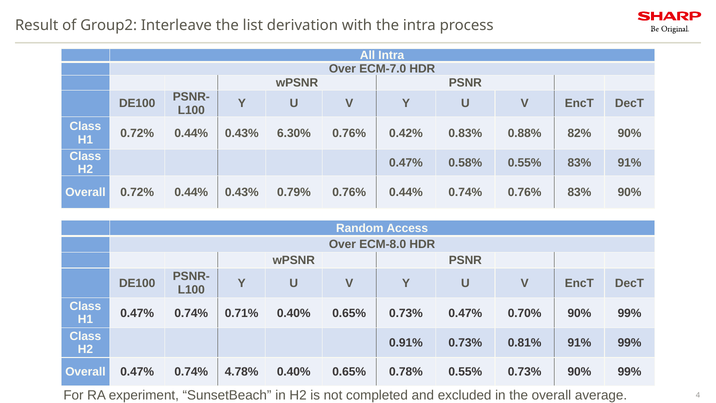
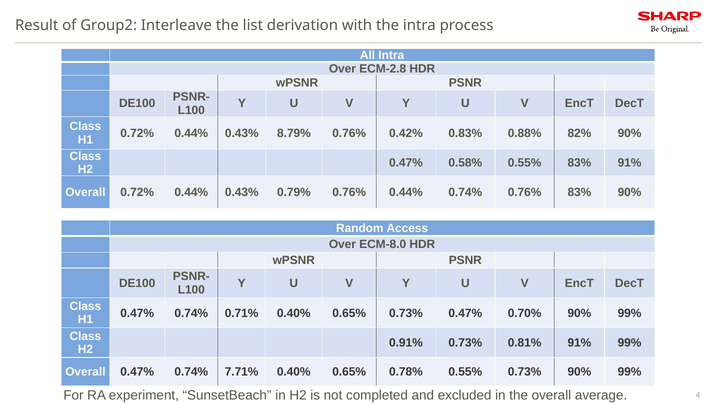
ECM-7.0: ECM-7.0 -> ECM-2.8
6.30%: 6.30% -> 8.79%
4.78%: 4.78% -> 7.71%
